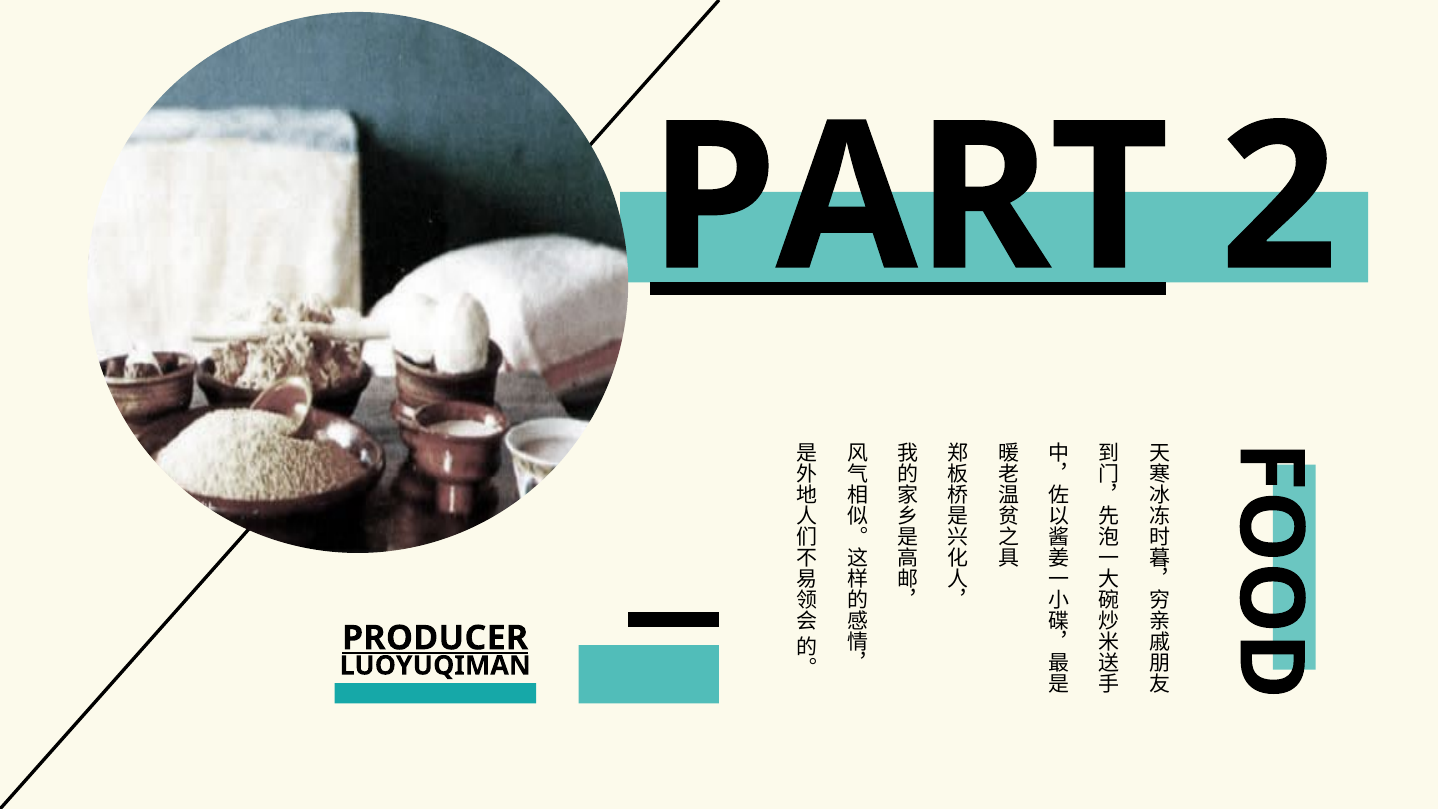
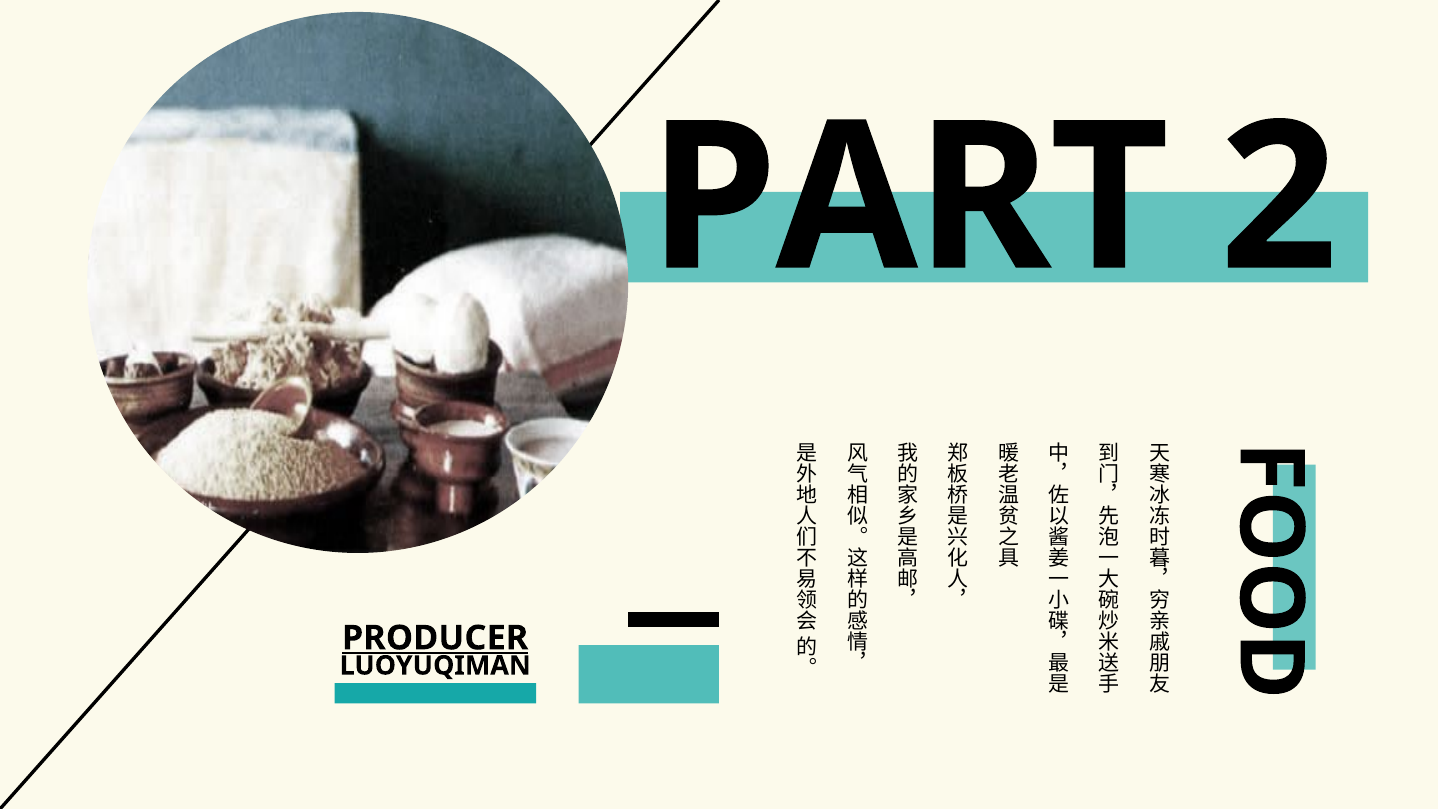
PART underline: present -> none
